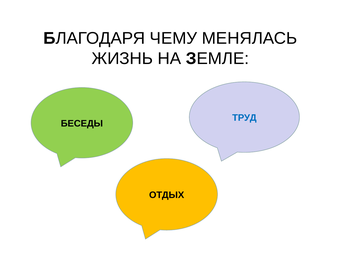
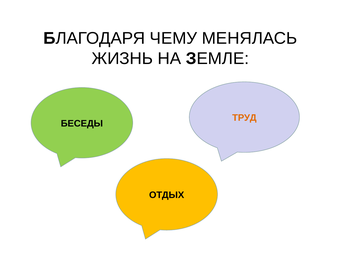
ТРУД colour: blue -> orange
